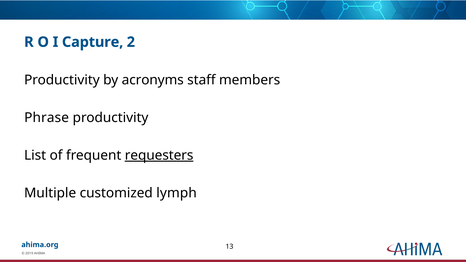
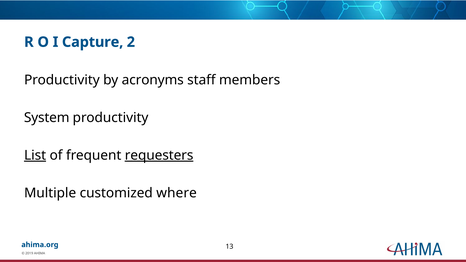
Phrase: Phrase -> System
List underline: none -> present
lymph: lymph -> where
